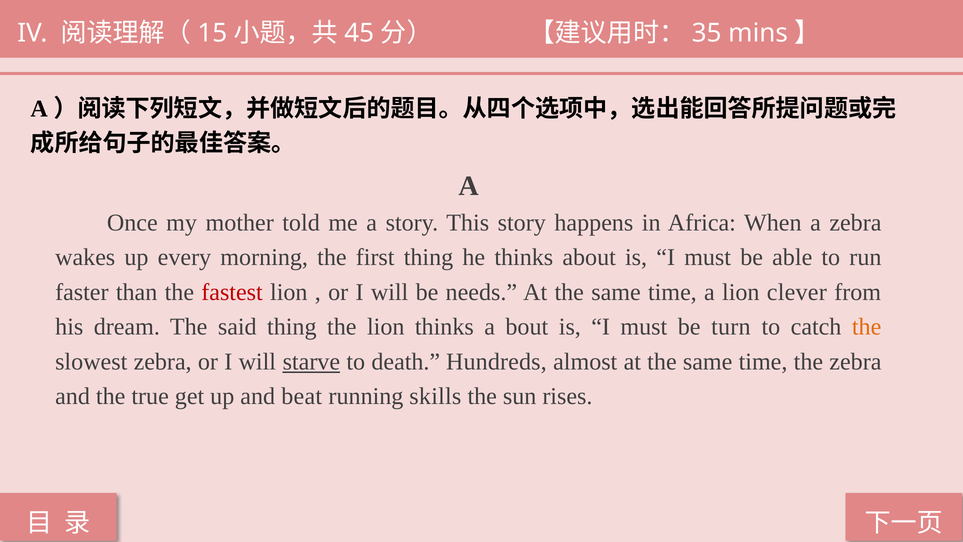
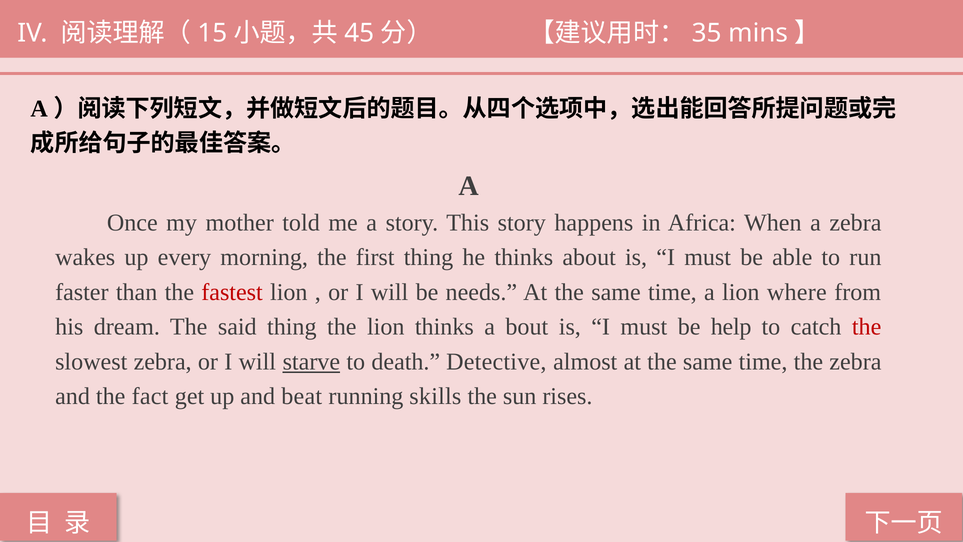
clever: clever -> where
turn: turn -> help
the at (867, 327) colour: orange -> red
Hundreds: Hundreds -> Detective
true: true -> fact
